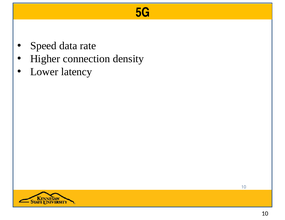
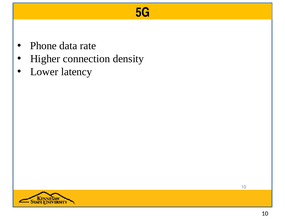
Speed: Speed -> Phone
